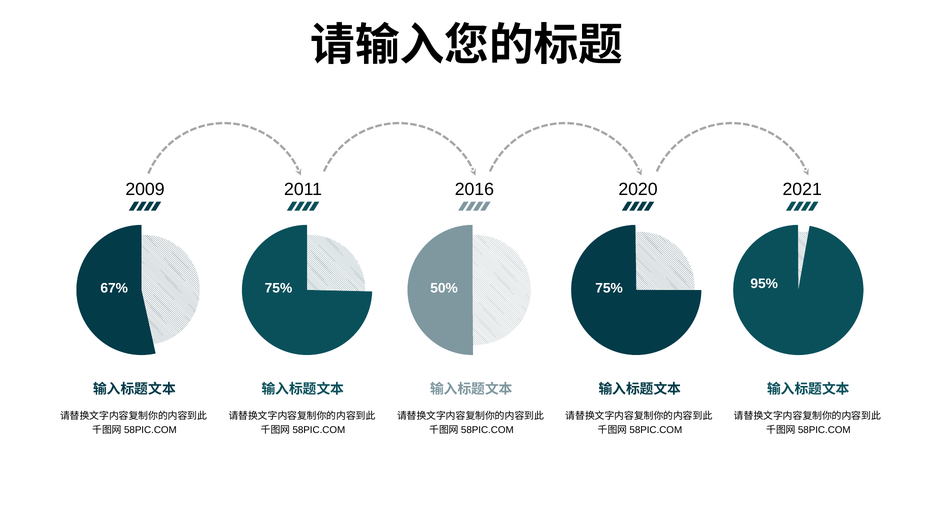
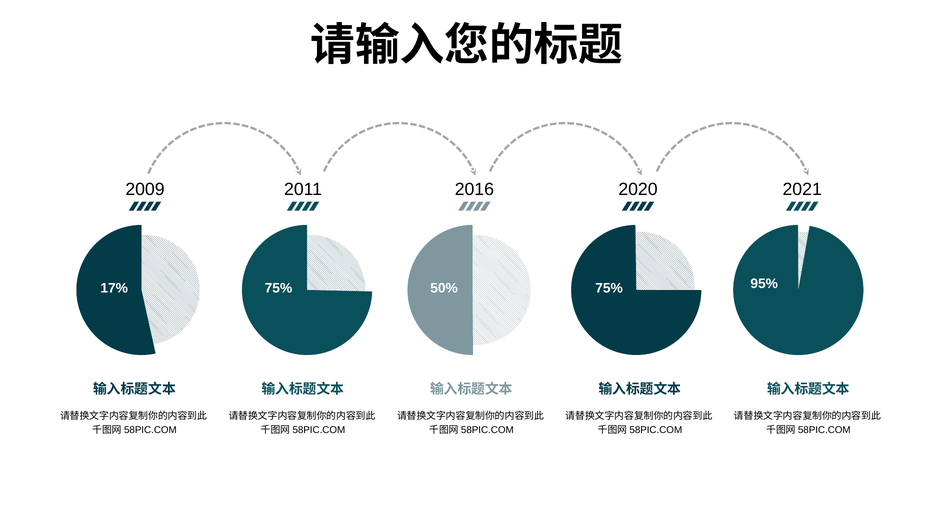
67%: 67% -> 17%
